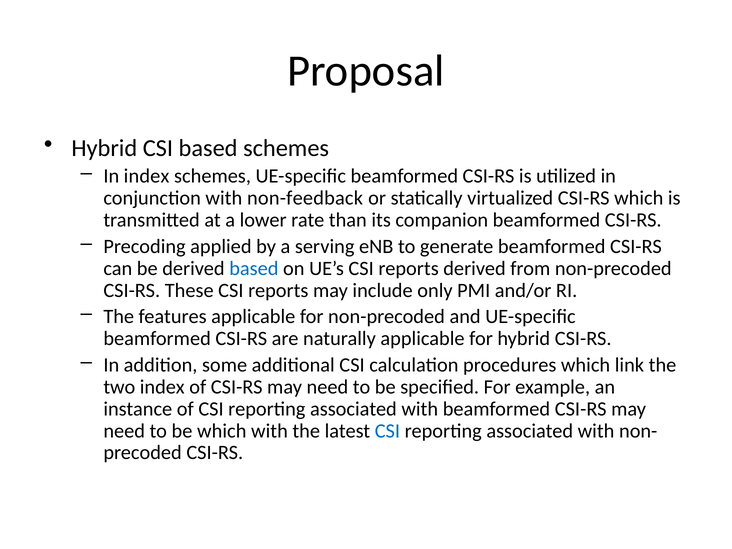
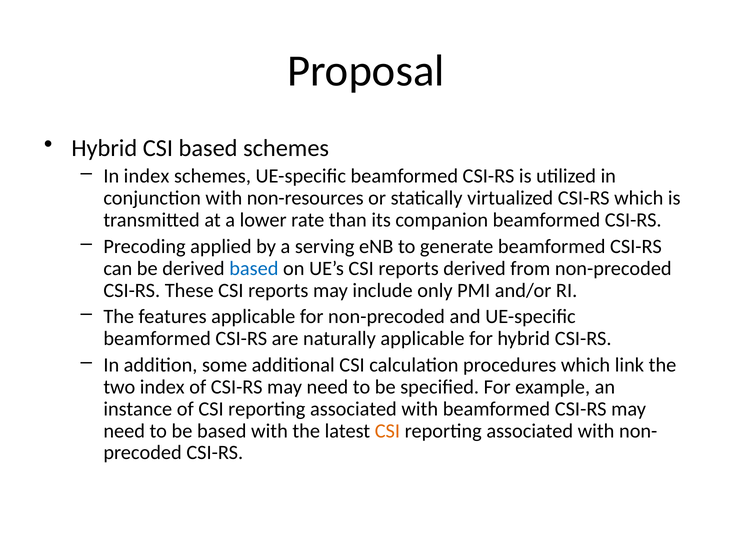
non-feedback: non-feedback -> non-resources
be which: which -> based
CSI at (387, 431) colour: blue -> orange
